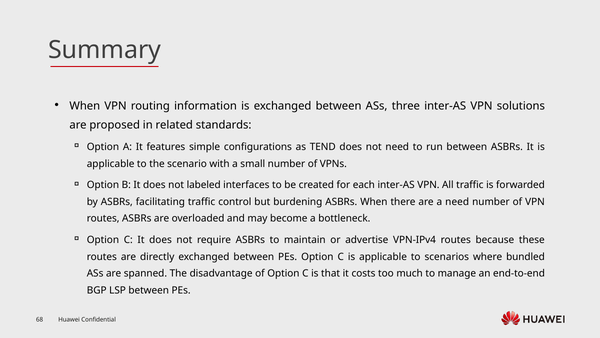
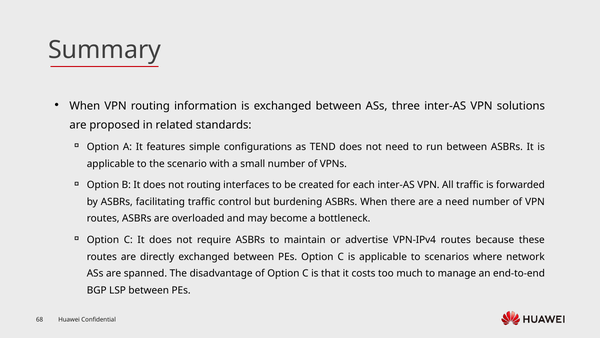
not labeled: labeled -> routing
bundled: bundled -> network
